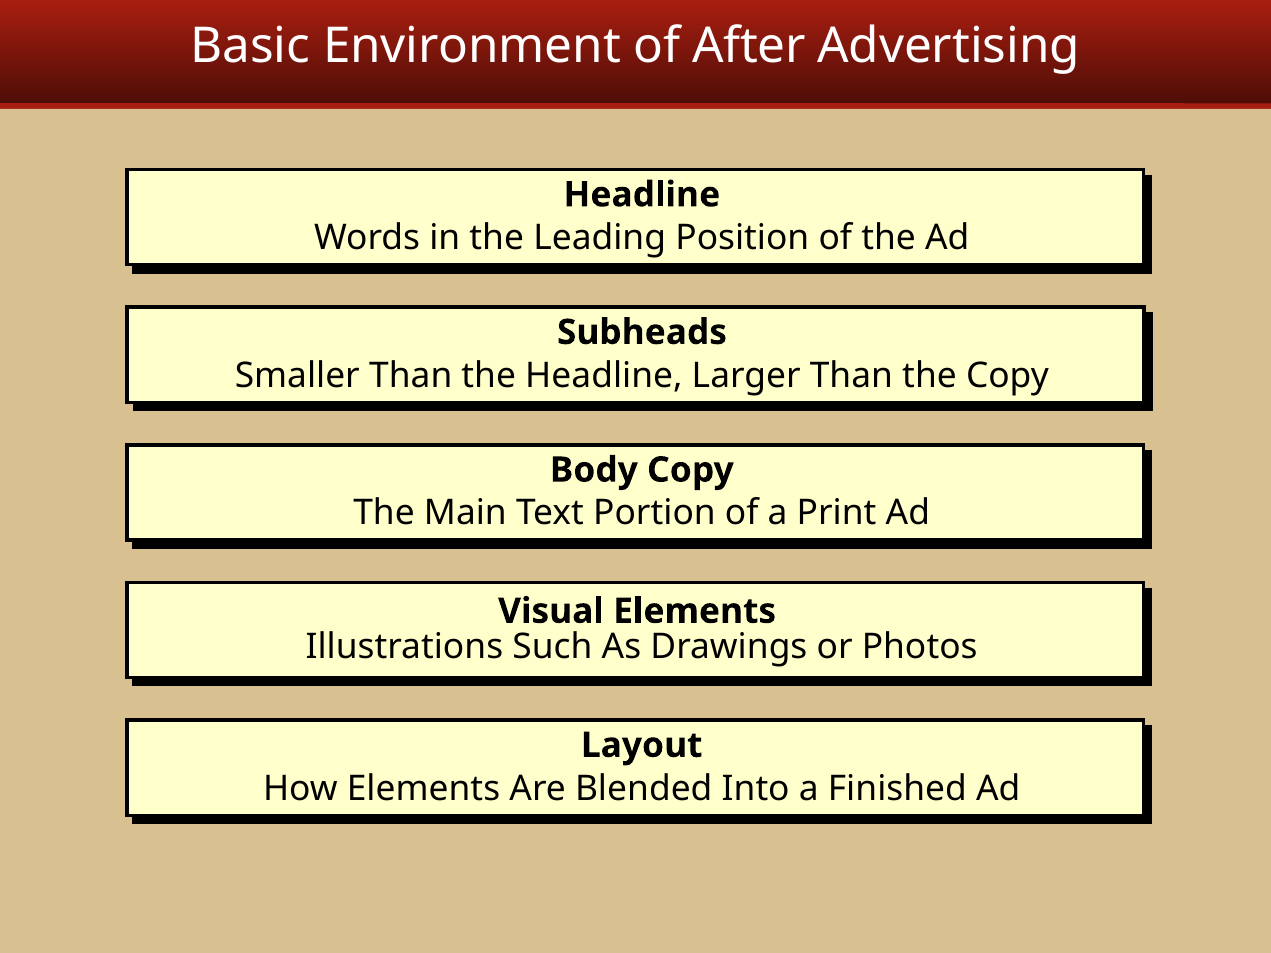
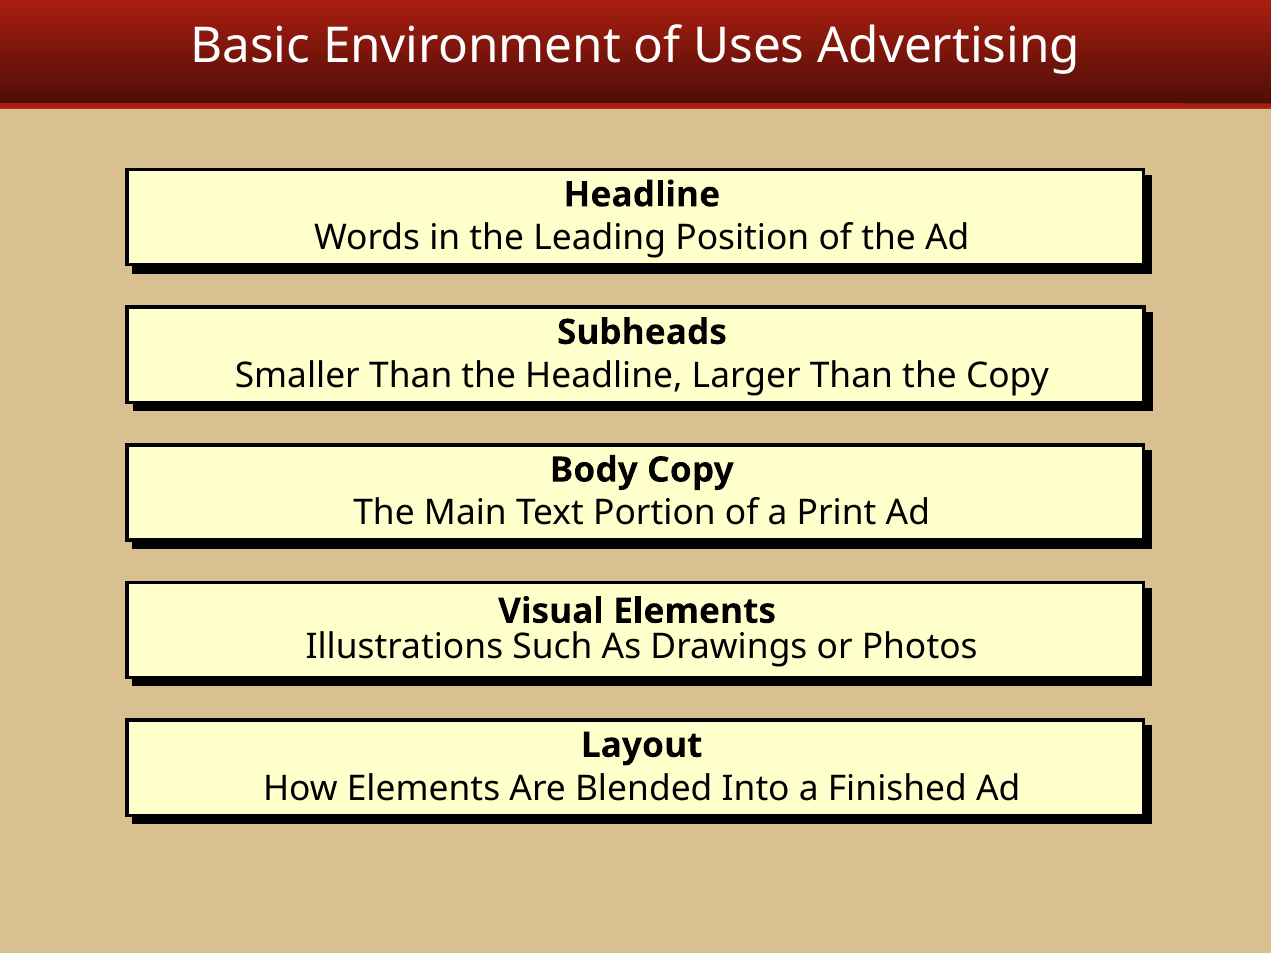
After: After -> Uses
